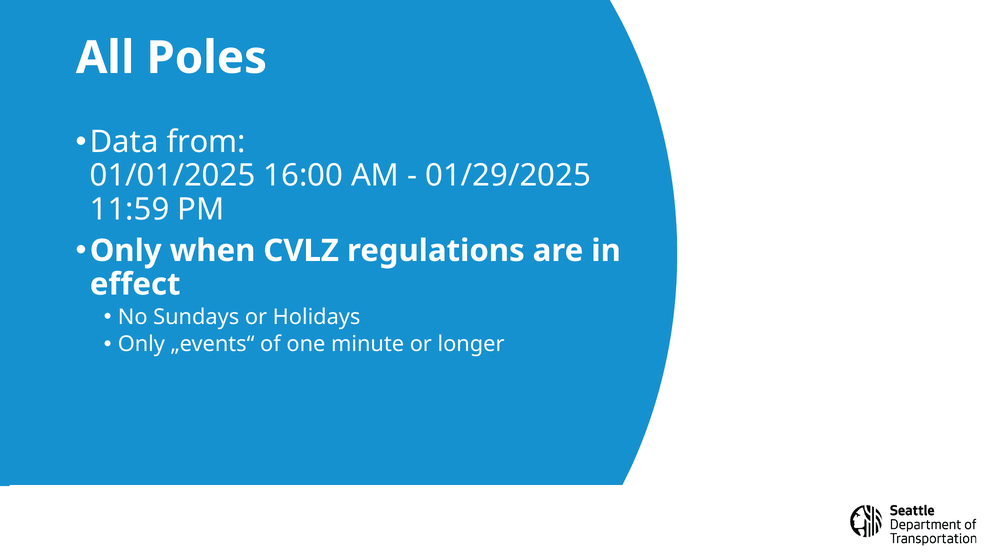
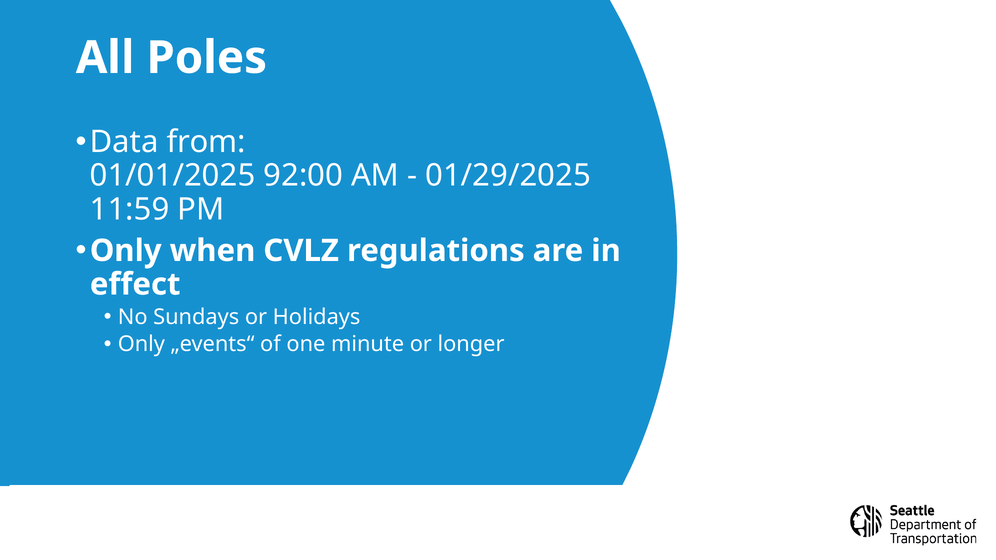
16:00: 16:00 -> 92:00
